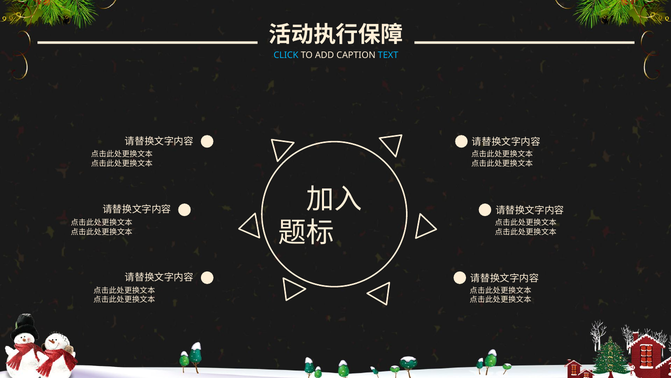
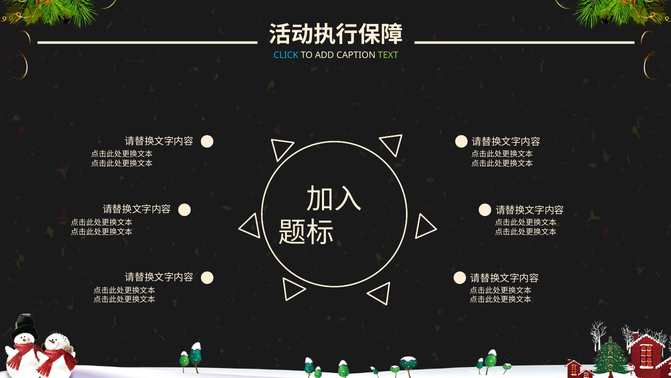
TEXT colour: light blue -> light green
